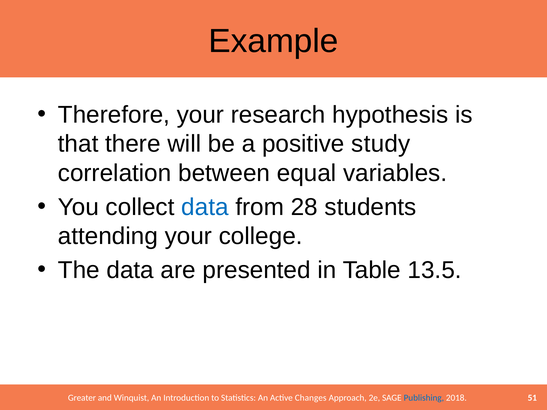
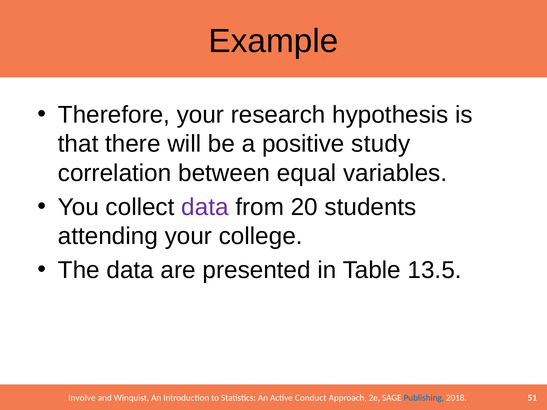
data at (205, 207) colour: blue -> purple
28: 28 -> 20
Greater: Greater -> Involve
Changes: Changes -> Conduct
